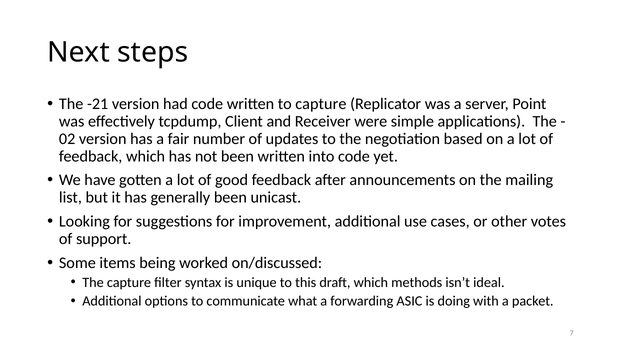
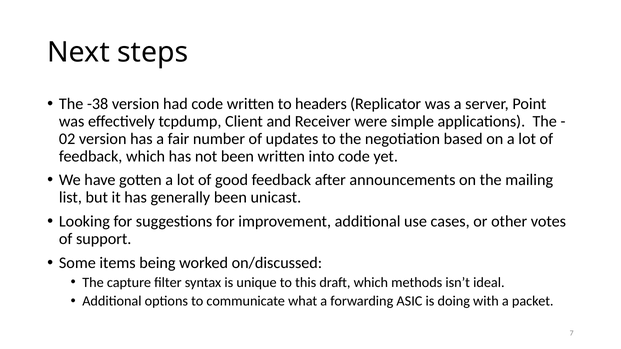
-21: -21 -> -38
to capture: capture -> headers
